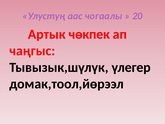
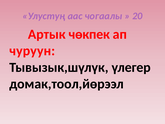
чаңгыс: чаңгыс -> чуруун
